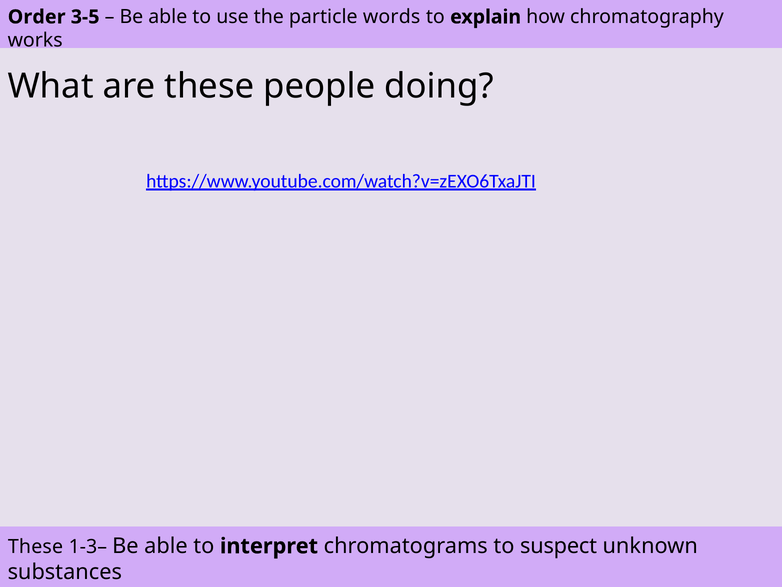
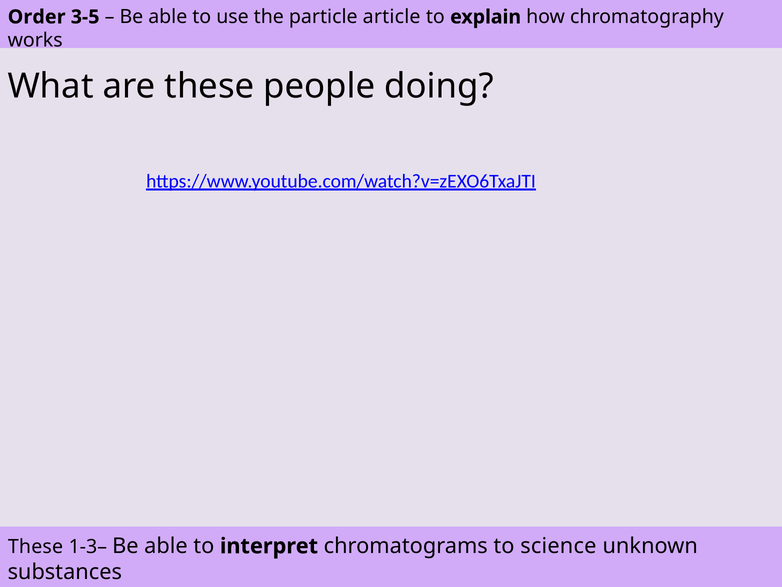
words: words -> article
suspect: suspect -> science
